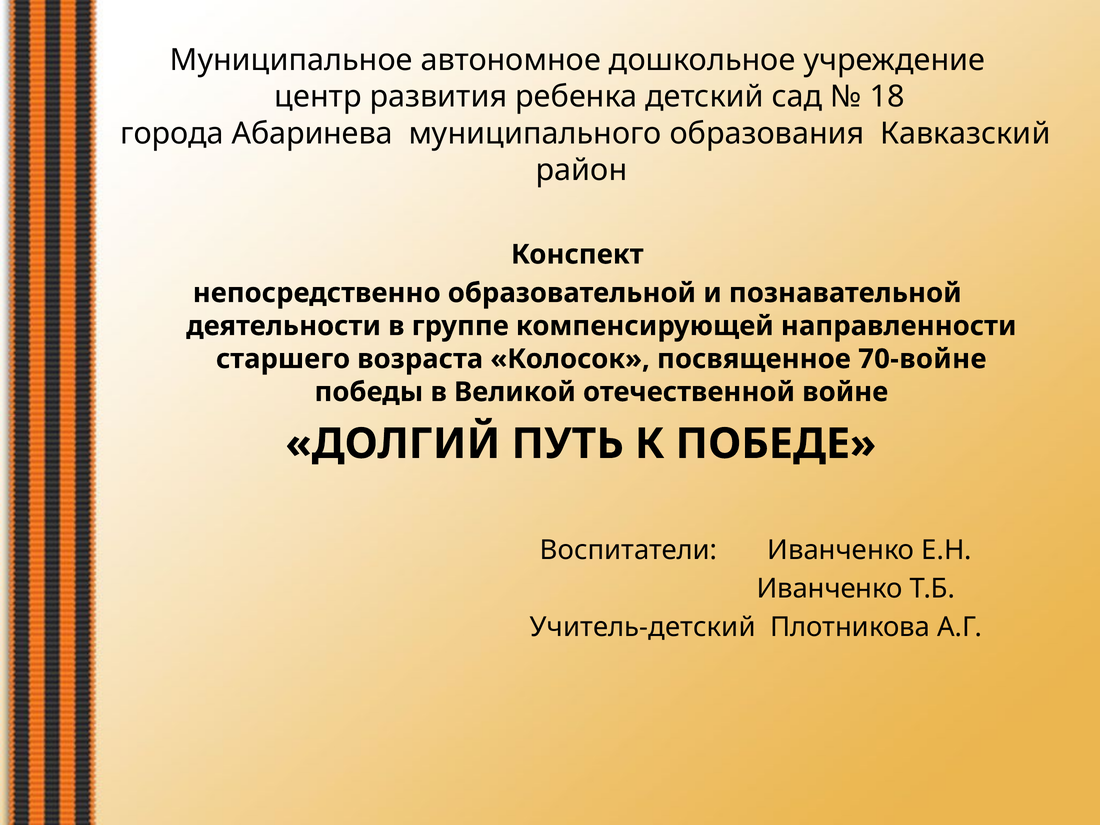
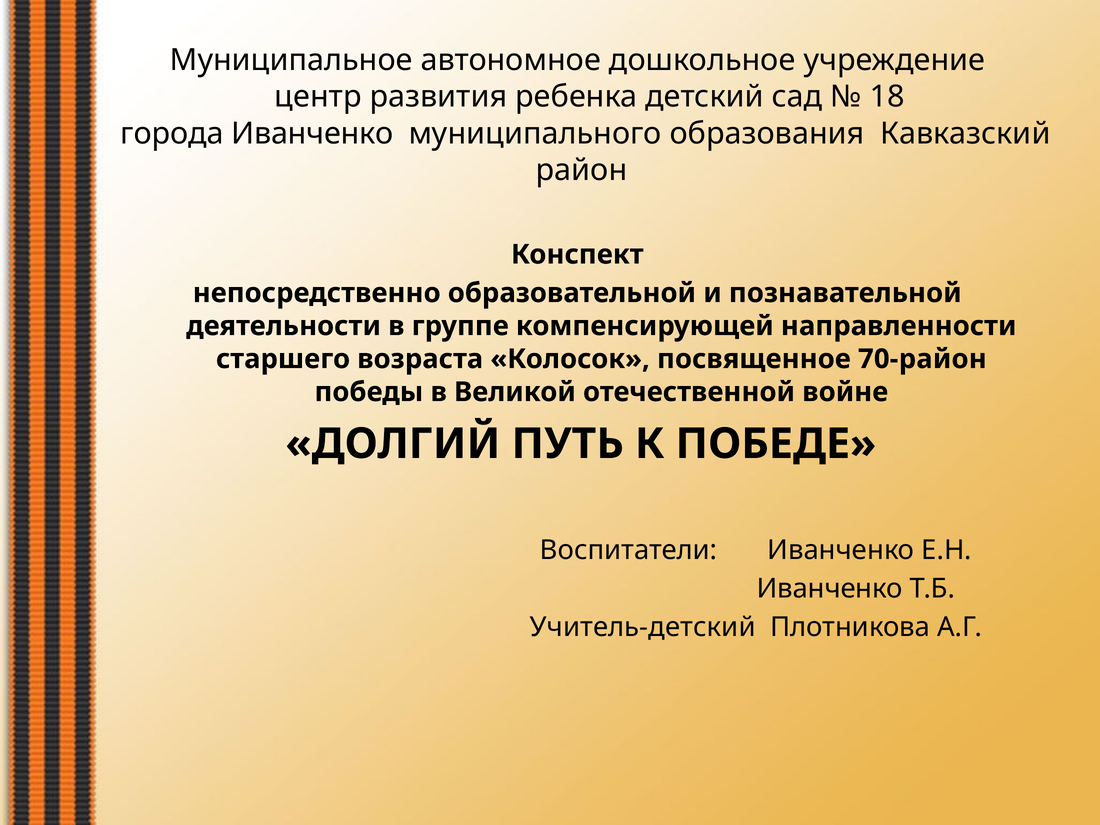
города Абаринева: Абаринева -> Иванченко
70-войне: 70-войне -> 70-район
